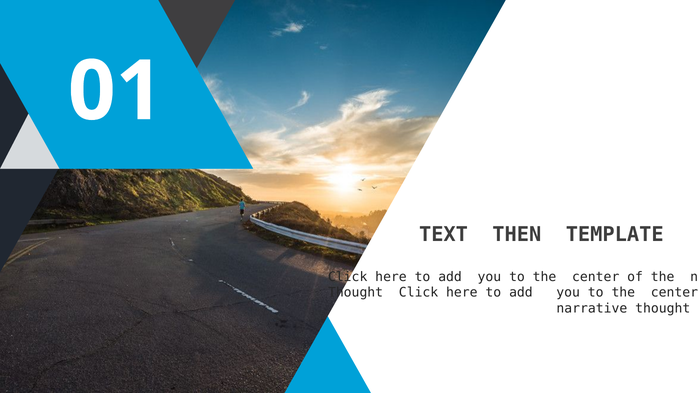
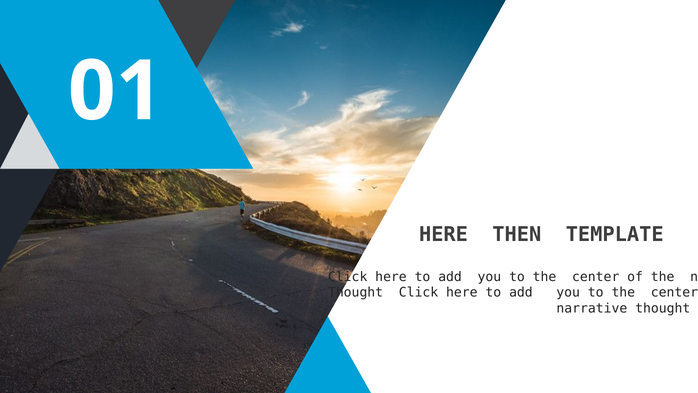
TEXT at (444, 234): TEXT -> HERE
